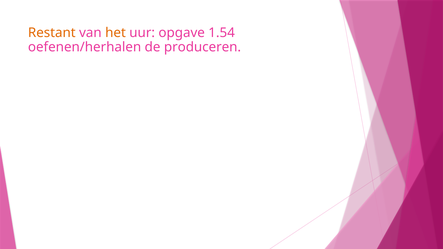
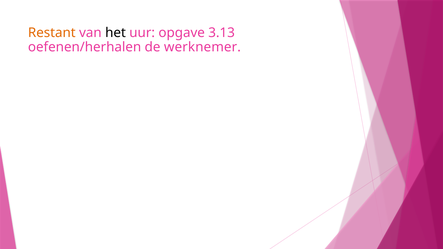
het colour: orange -> black
1.54: 1.54 -> 3.13
produceren: produceren -> werknemer
